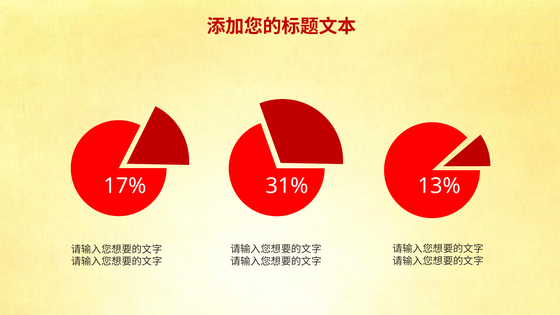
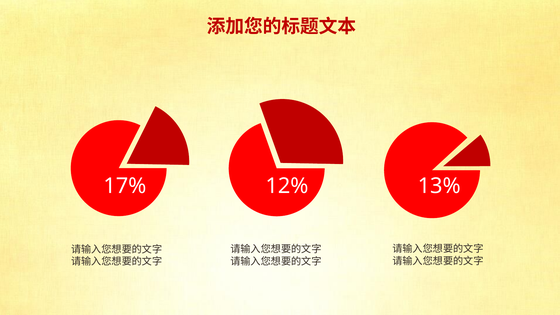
31%: 31% -> 12%
